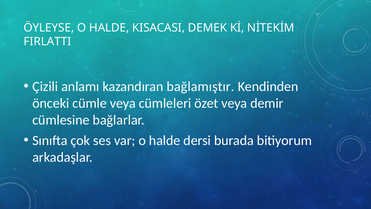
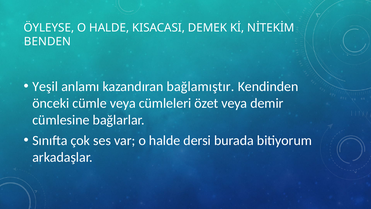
FIRLATTI: FIRLATTI -> BENDEN
Çizili: Çizili -> Yeşil
